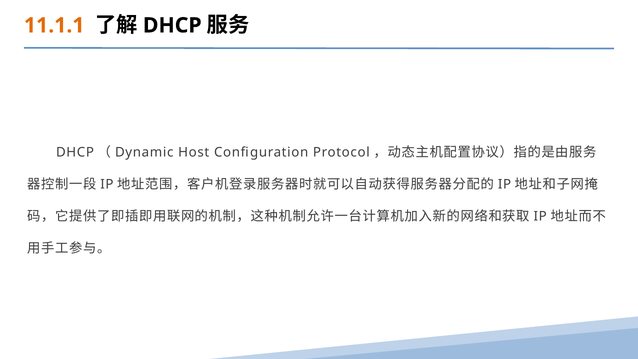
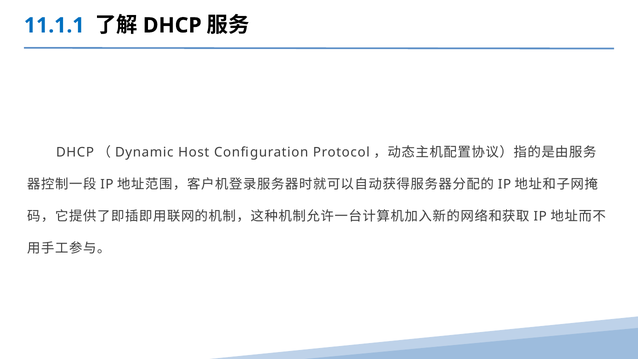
11.1.1 colour: orange -> blue
